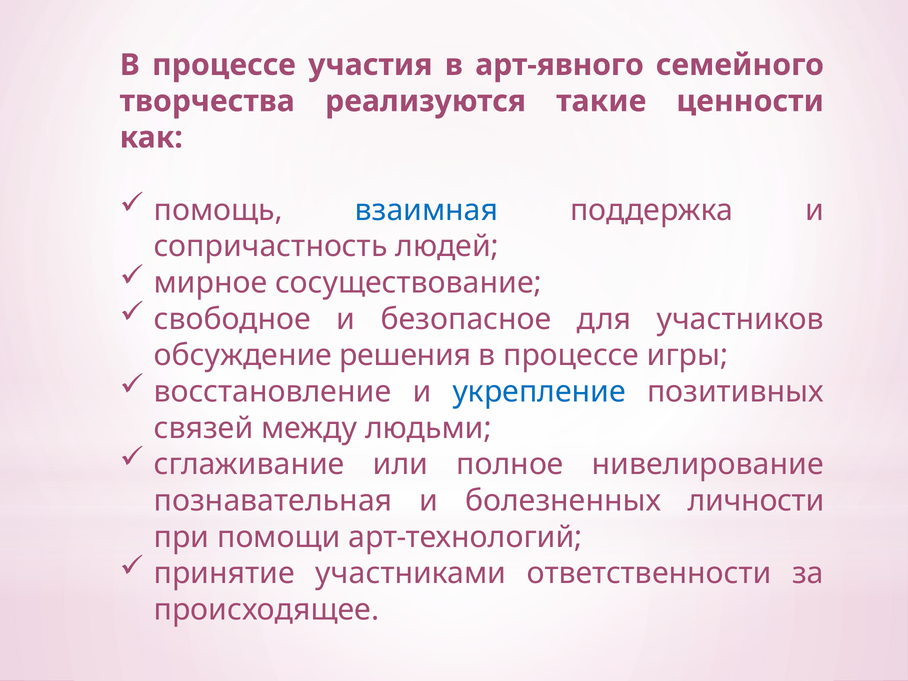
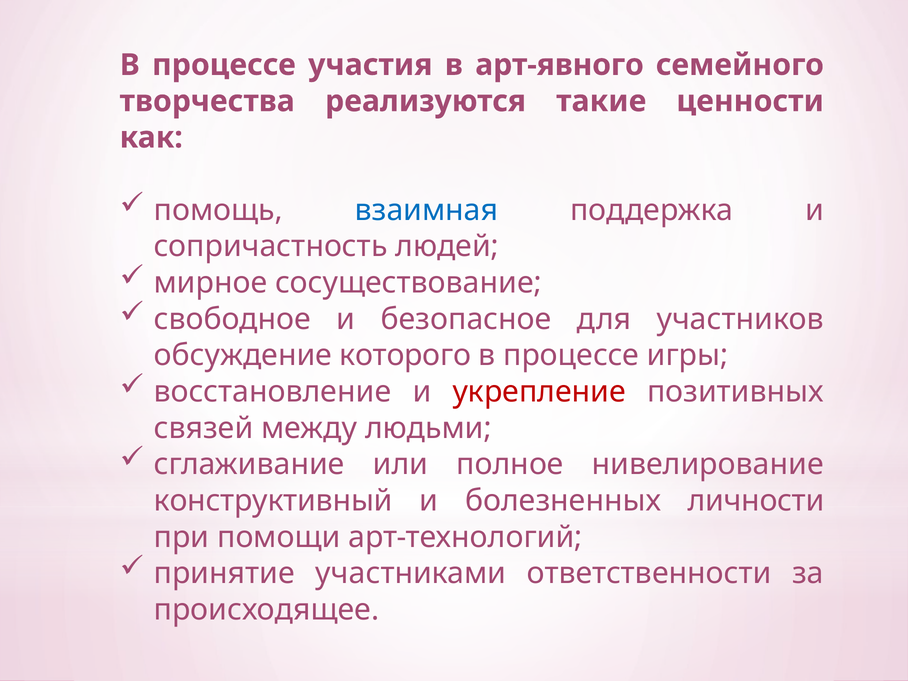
решения: решения -> которого
укрепление colour: blue -> red
познавательная: познавательная -> конструктивный
